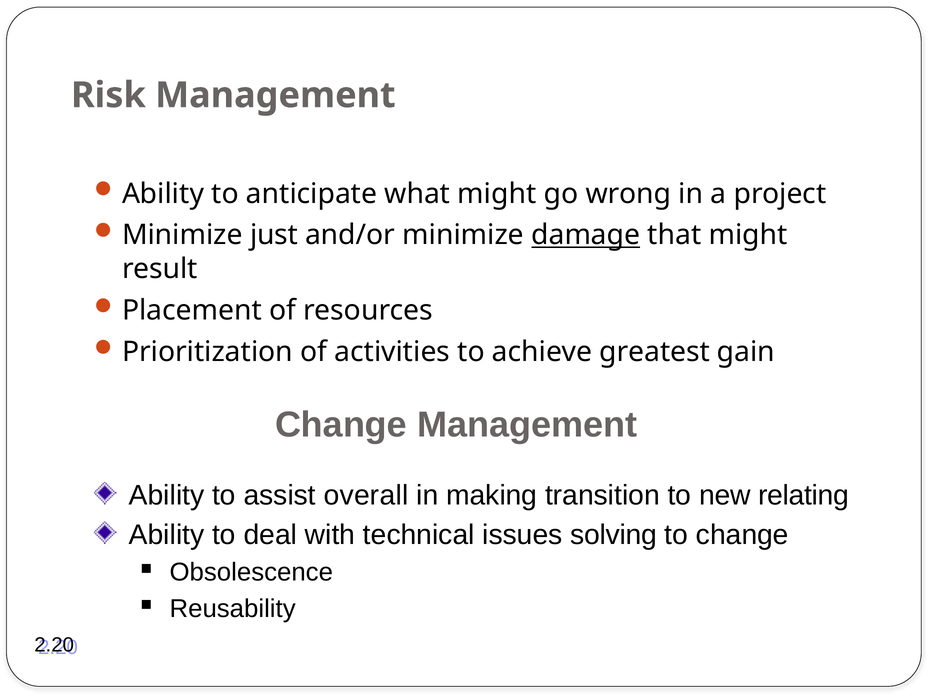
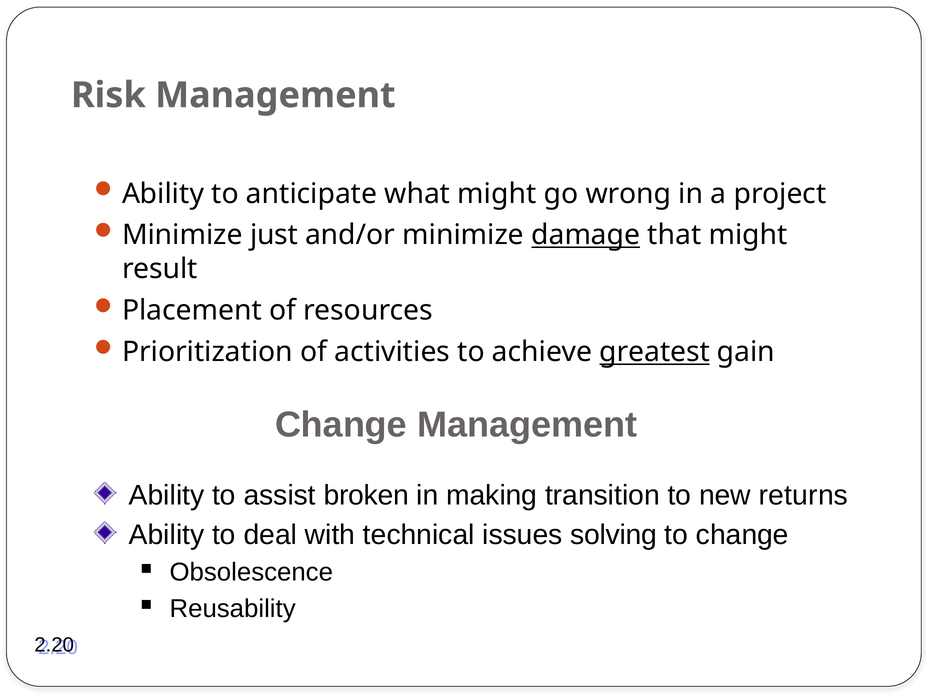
greatest underline: none -> present
overall: overall -> broken
relating: relating -> returns
